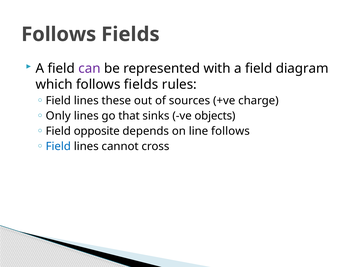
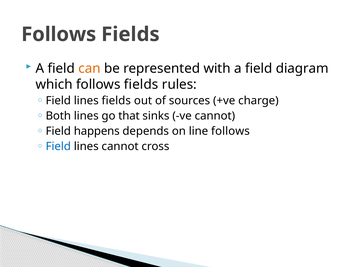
can colour: purple -> orange
lines these: these -> fields
Only: Only -> Both
ve objects: objects -> cannot
opposite: opposite -> happens
